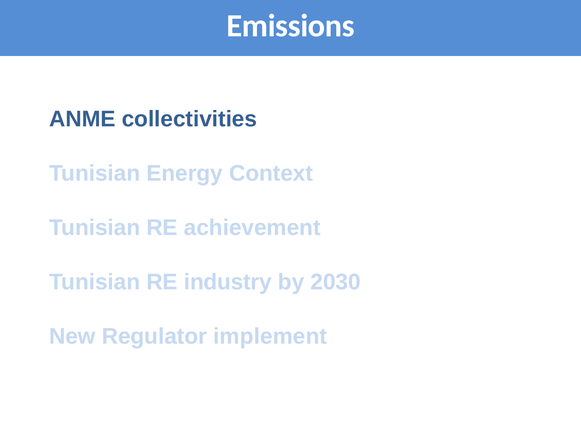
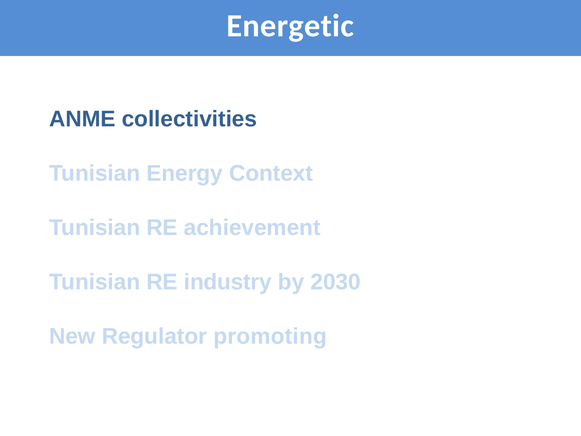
Emissions: Emissions -> Energetic
implement: implement -> promoting
